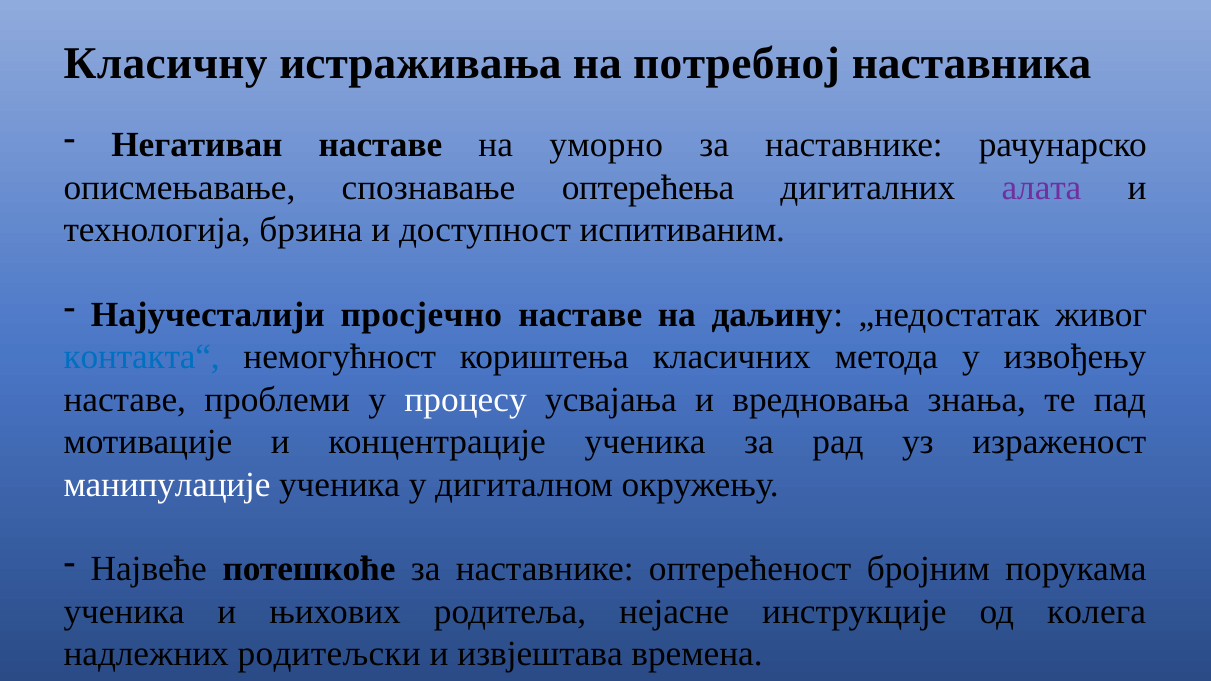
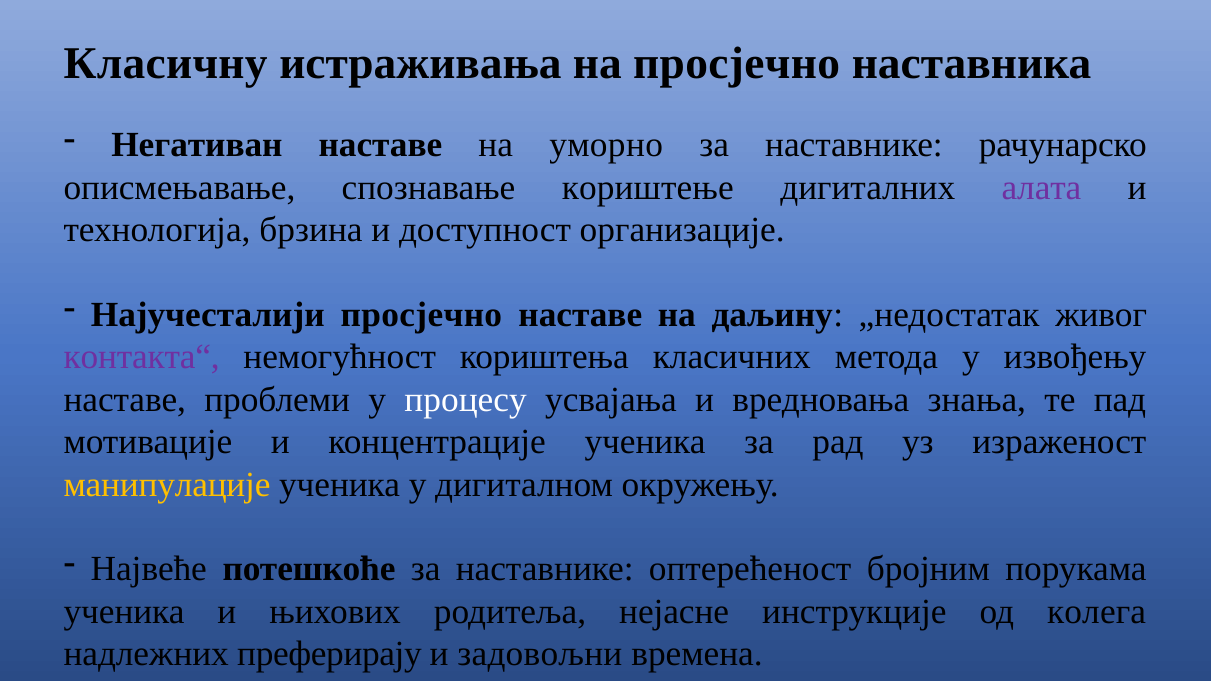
на потребној: потребној -> просјечно
оптерећења: оптерећења -> кориштење
испитиваним: испитиваним -> организације
контакта“ colour: blue -> purple
манипулације colour: white -> yellow
родитељски: родитељски -> преферирају
извјештава: извјештава -> задовољни
